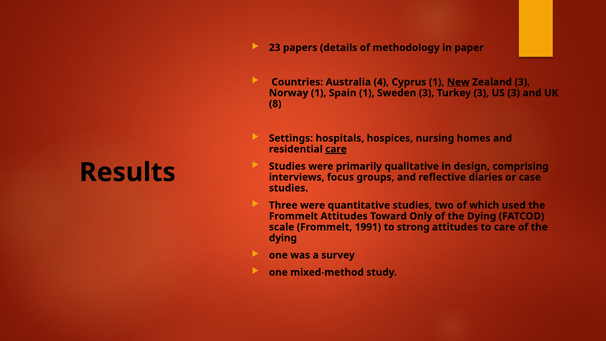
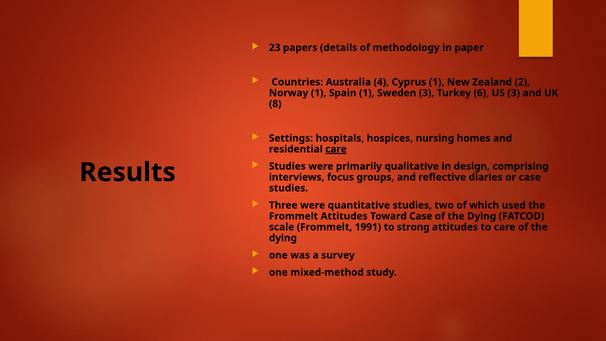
New underline: present -> none
Zealand 3: 3 -> 2
Turkey 3: 3 -> 6
Toward Only: Only -> Case
